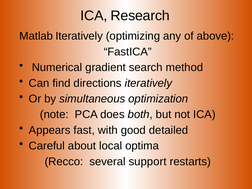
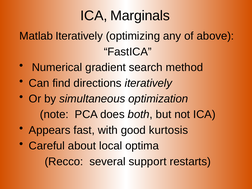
Research: Research -> Marginals
detailed: detailed -> kurtosis
